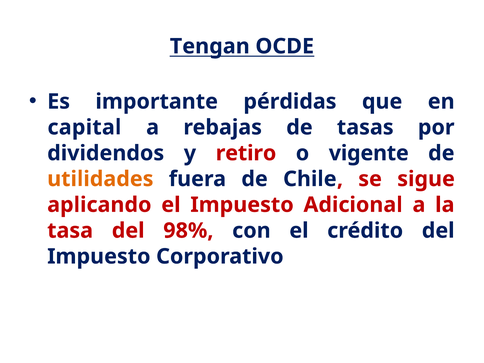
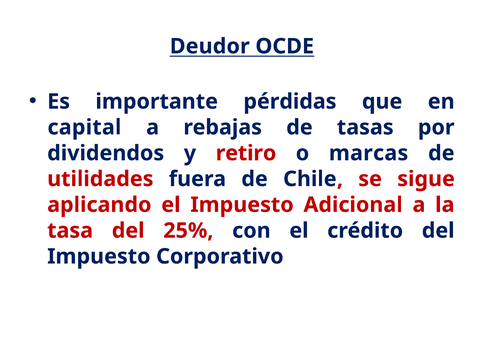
Tengan: Tengan -> Deudor
vigente: vigente -> marcas
utilidades colour: orange -> red
98%: 98% -> 25%
